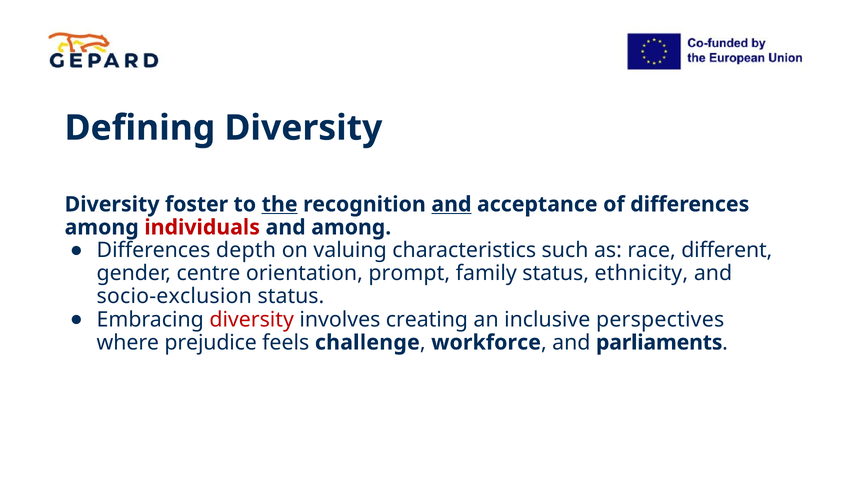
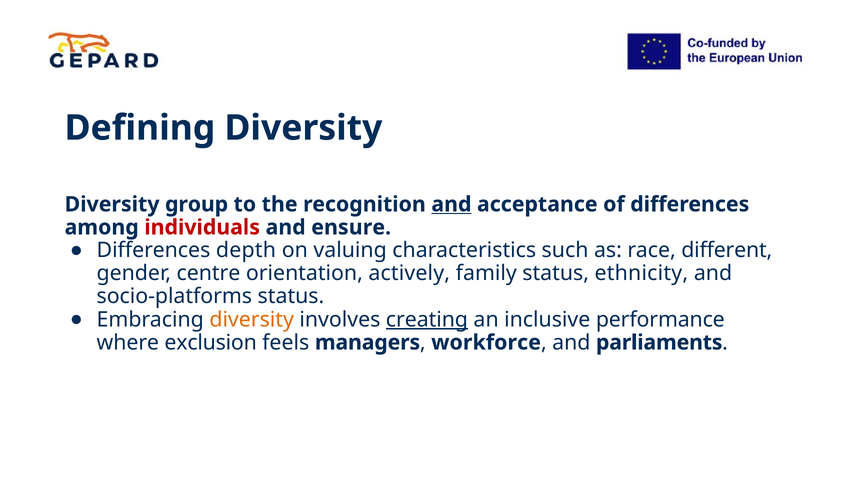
foster: foster -> group
the underline: present -> none
and among: among -> ensure
prompt: prompt -> actively
socio-exclusion: socio-exclusion -> socio-platforms
diversity at (252, 319) colour: red -> orange
creating underline: none -> present
perspectives: perspectives -> performance
prejudice: prejudice -> exclusion
challenge: challenge -> managers
